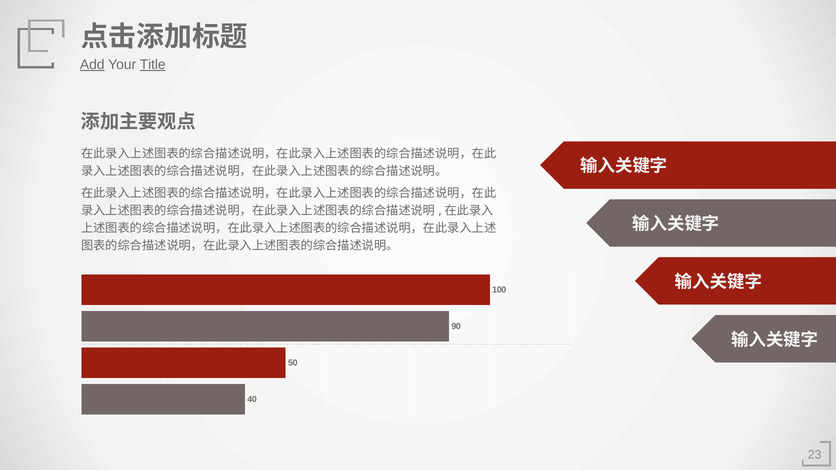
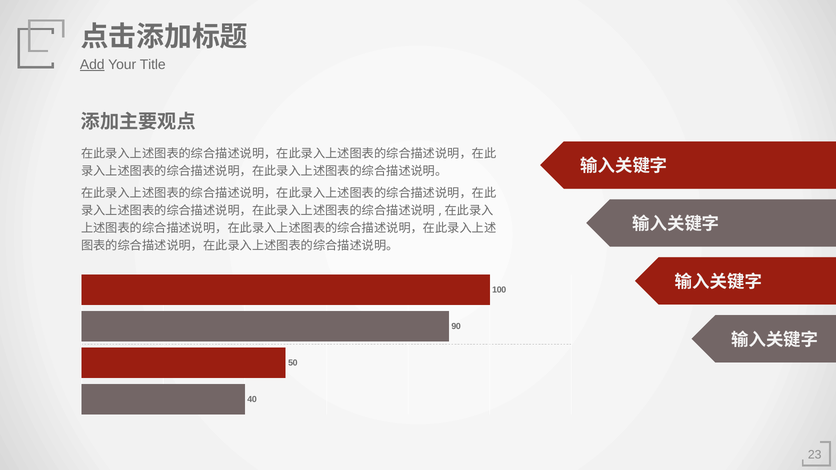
Title underline: present -> none
